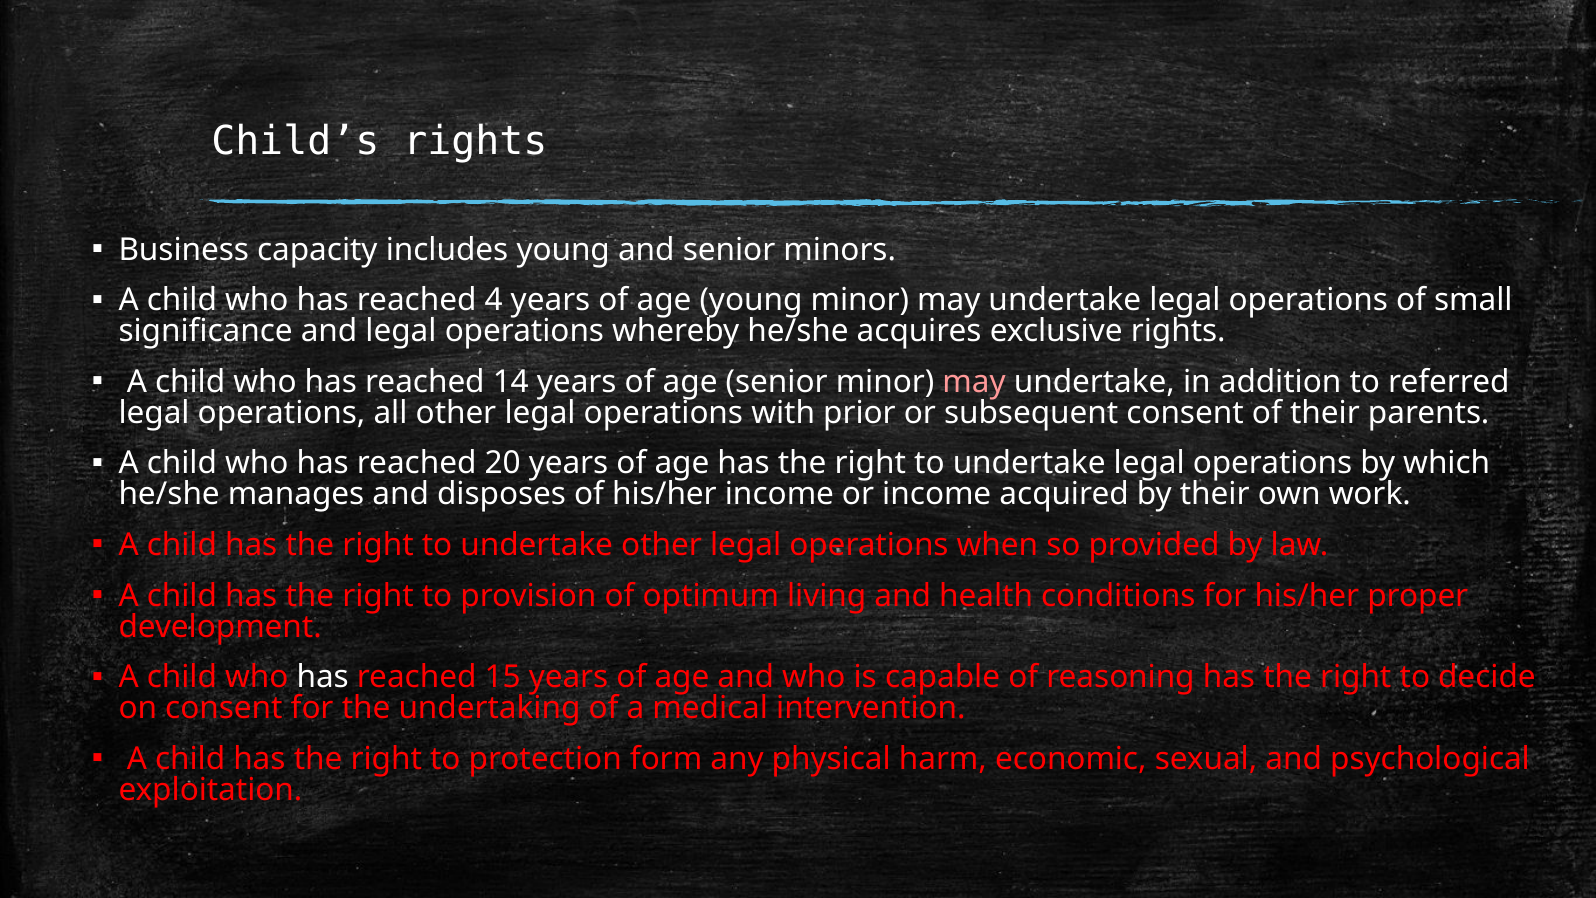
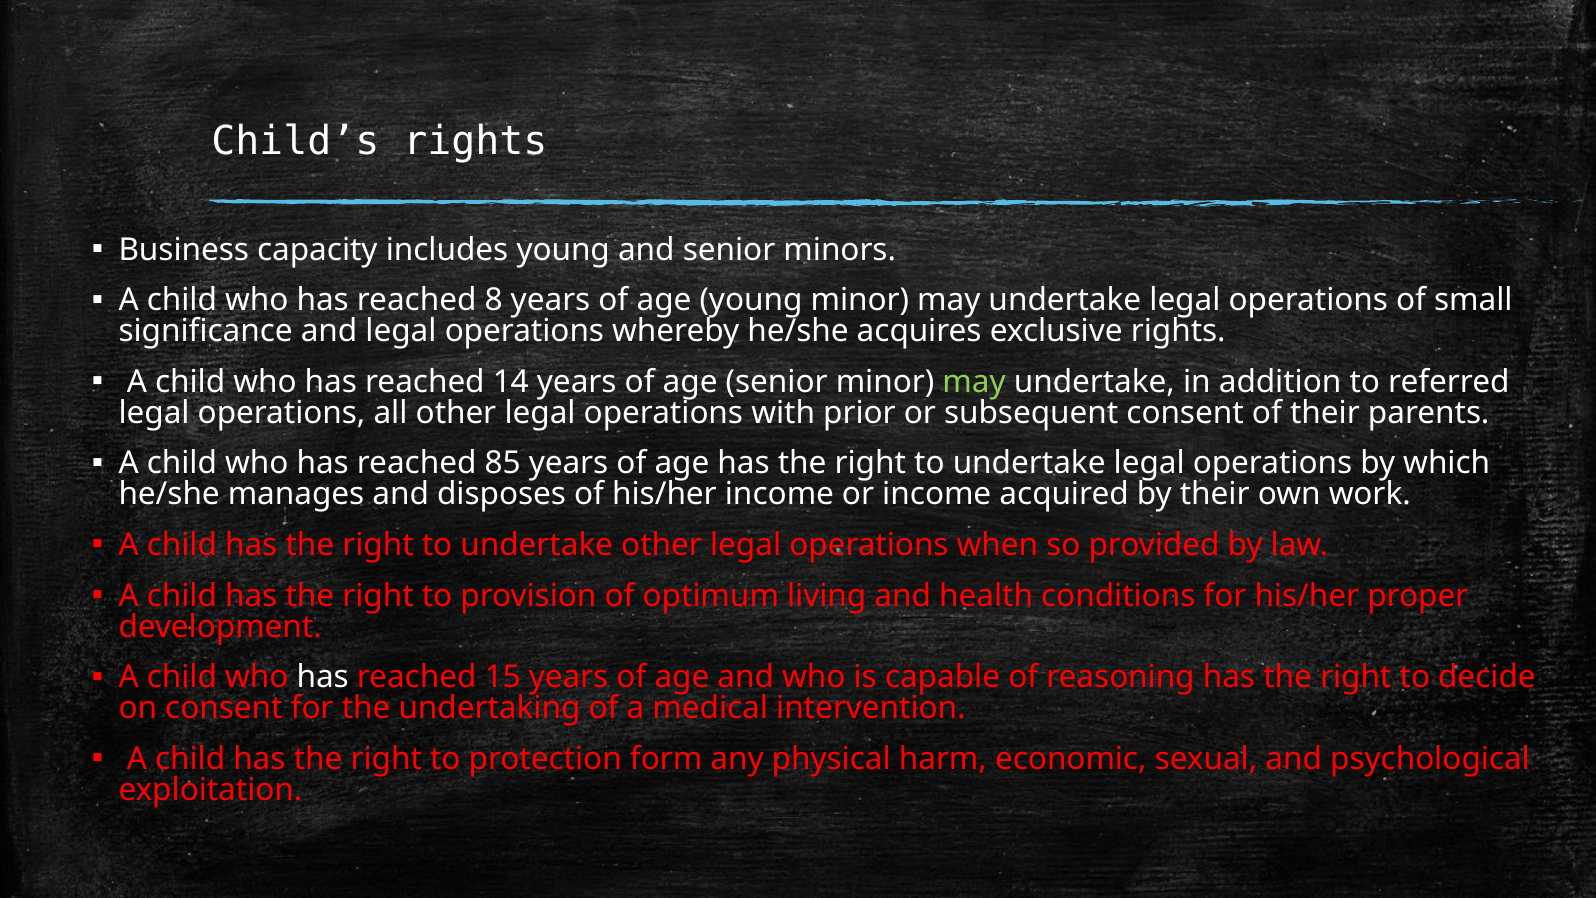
4: 4 -> 8
may at (974, 382) colour: pink -> light green
20: 20 -> 85
